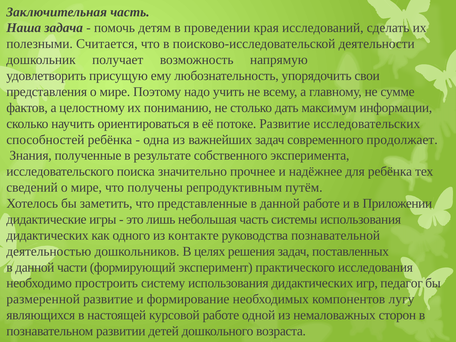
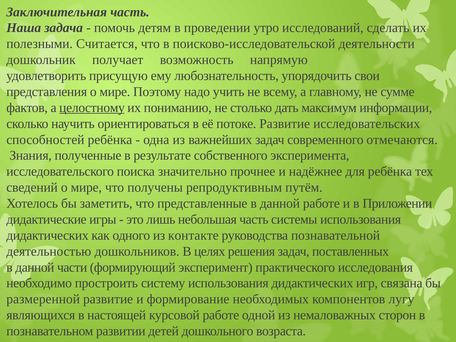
края: края -> утро
целостному underline: none -> present
продолжает: продолжает -> отмечаются
педагог: педагог -> связана
